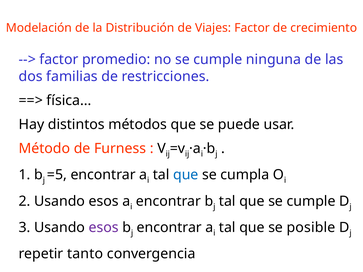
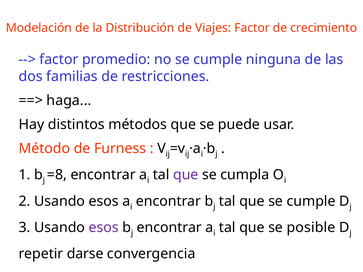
física: física -> haga
=5: =5 -> =8
que at (186, 175) colour: blue -> purple
tanto: tanto -> darse
